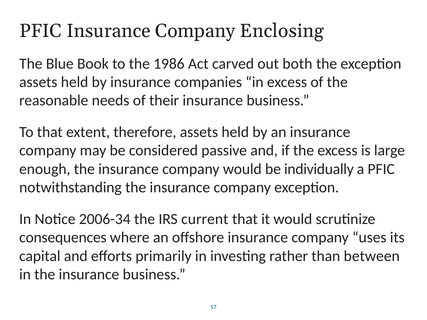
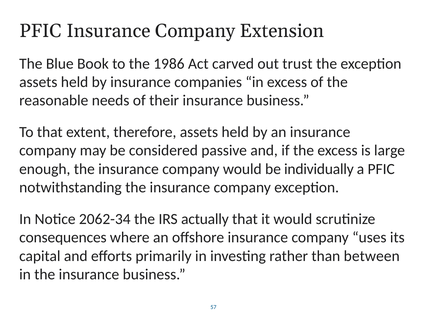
Enclosing: Enclosing -> Extension
both: both -> trust
2006-34: 2006-34 -> 2062-34
current: current -> actually
